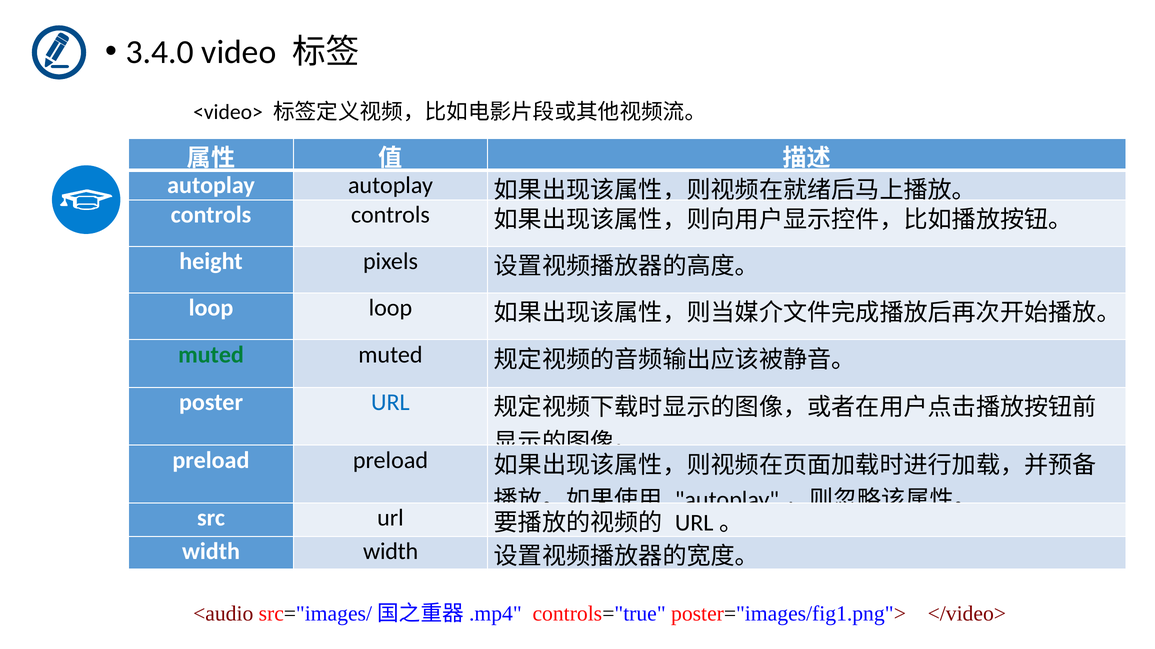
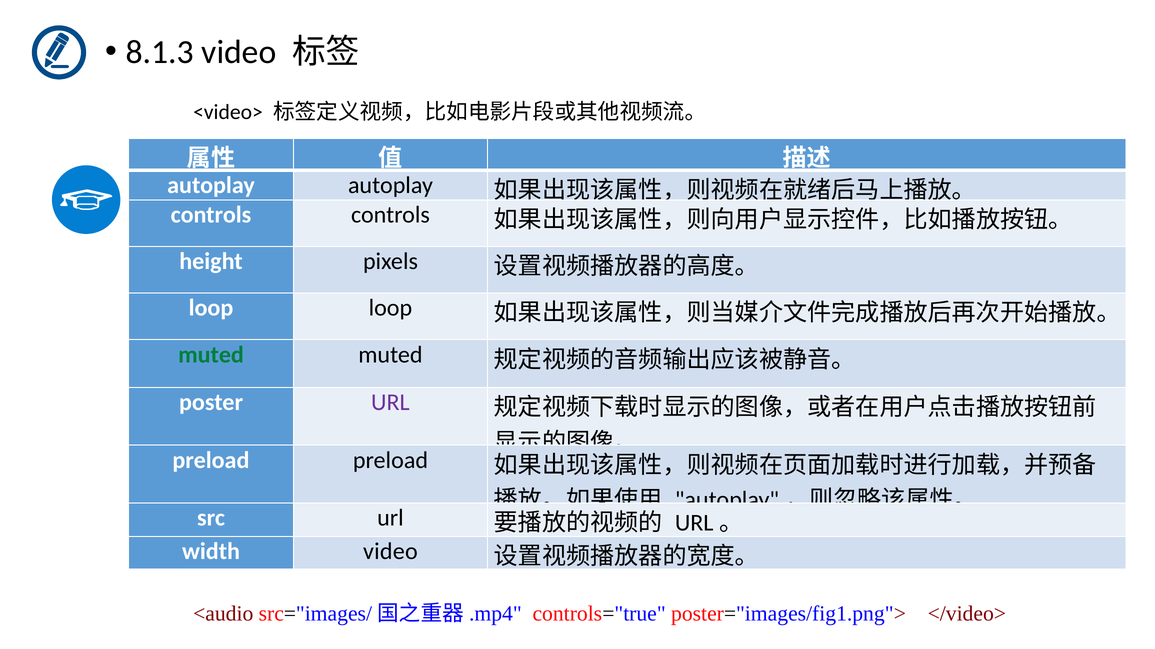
3.4.0: 3.4.0 -> 8.1.3
URL at (390, 403) colour: blue -> purple
width width: width -> video
